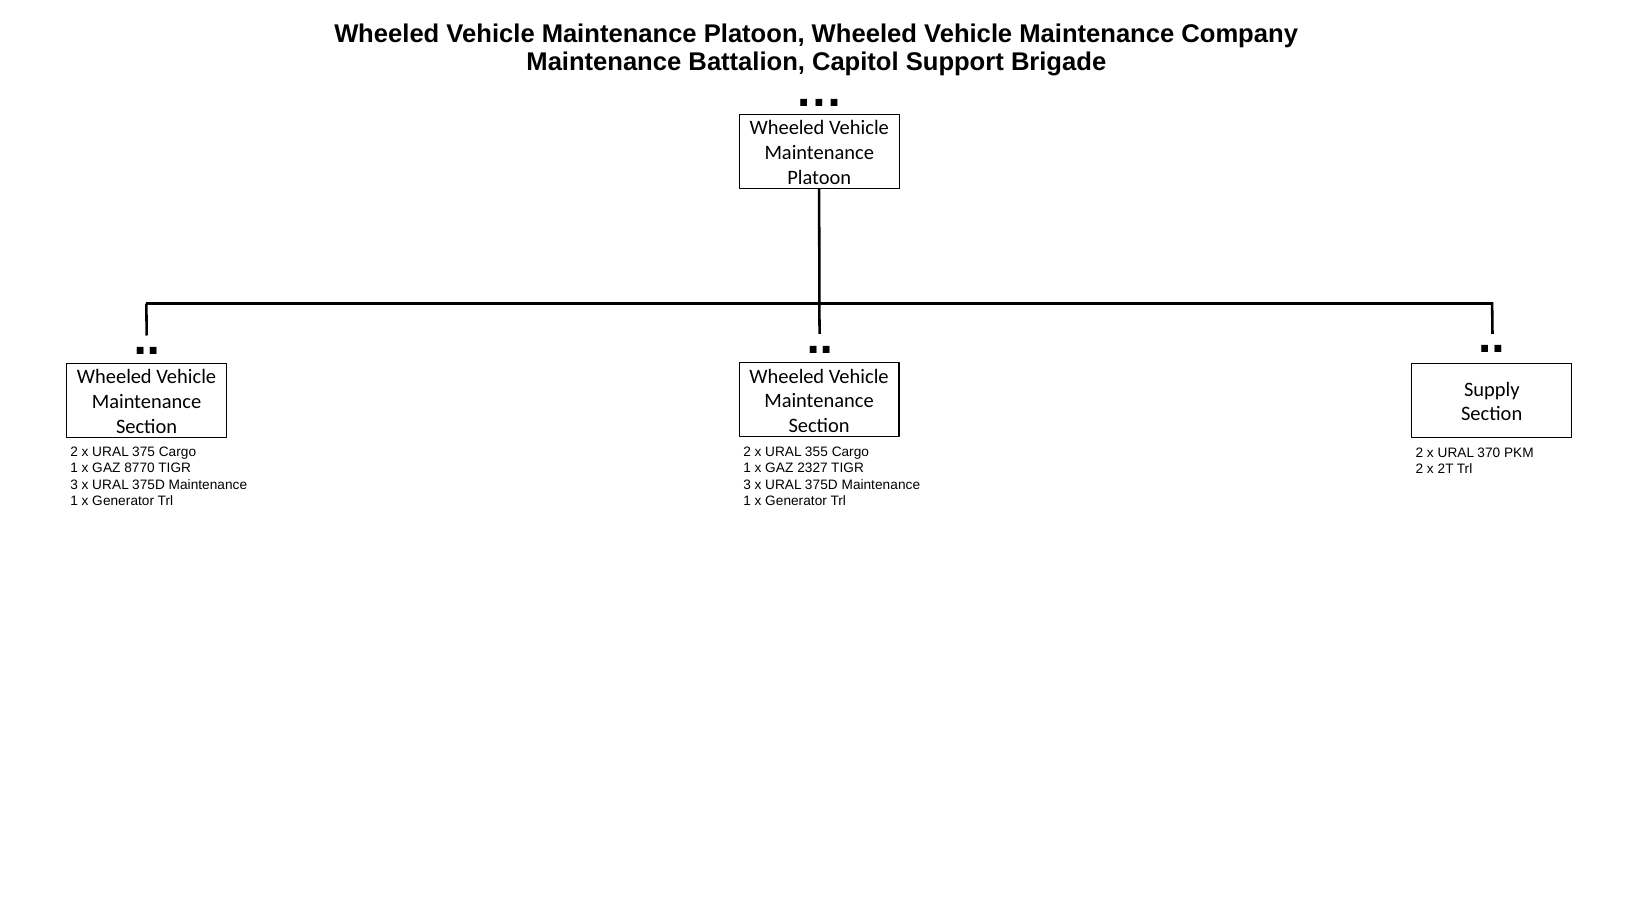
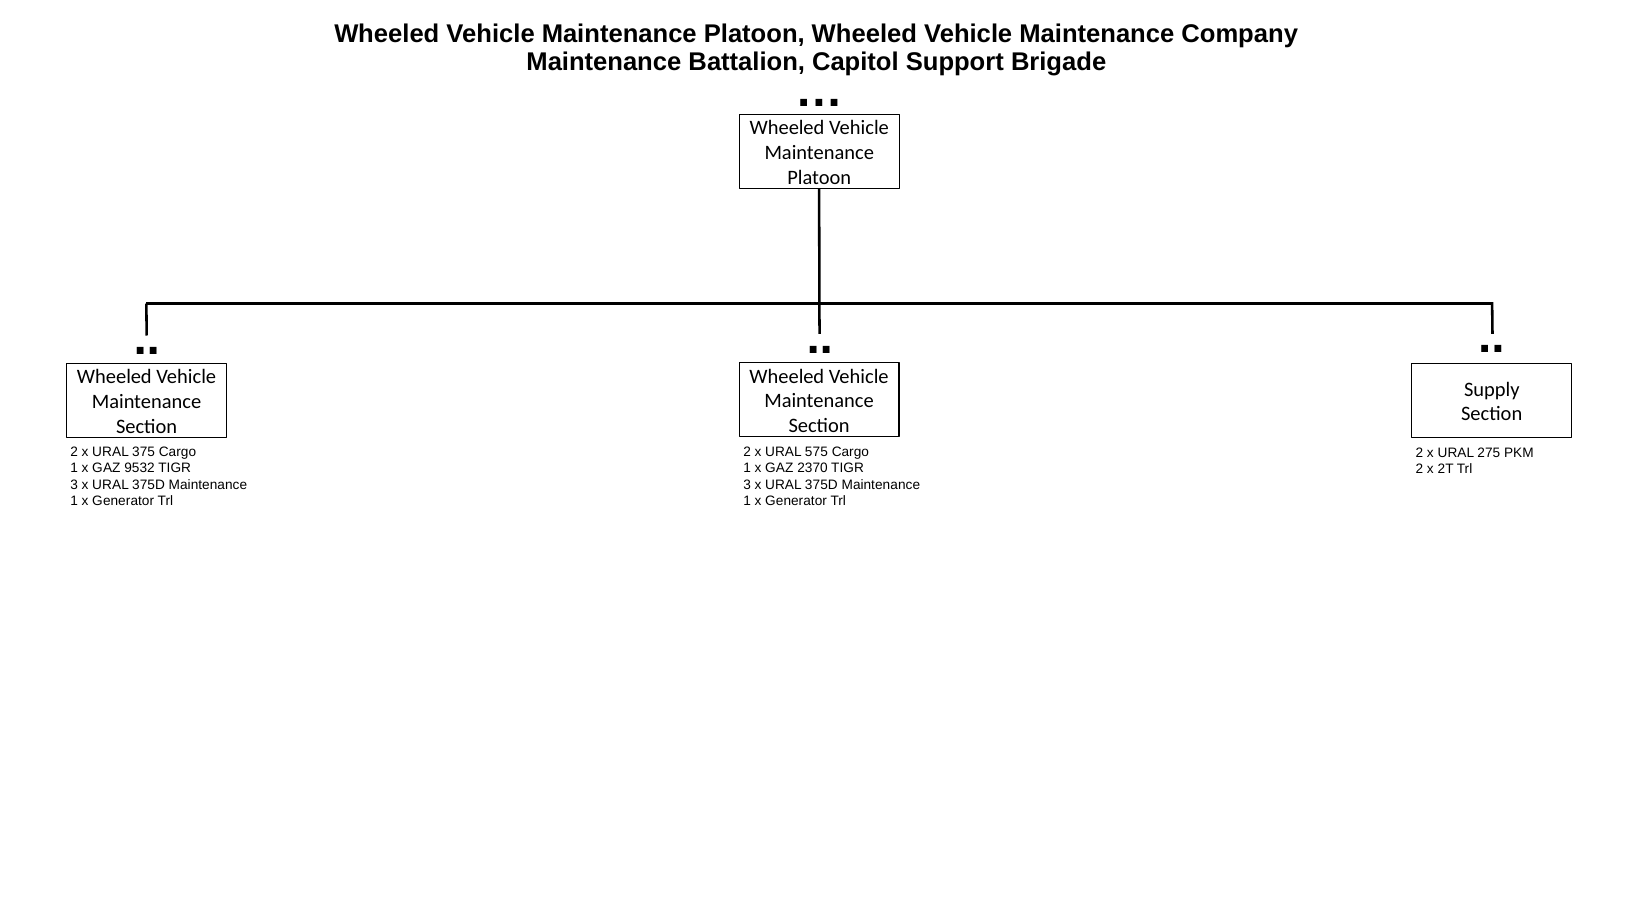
355: 355 -> 575
370: 370 -> 275
2327: 2327 -> 2370
8770: 8770 -> 9532
